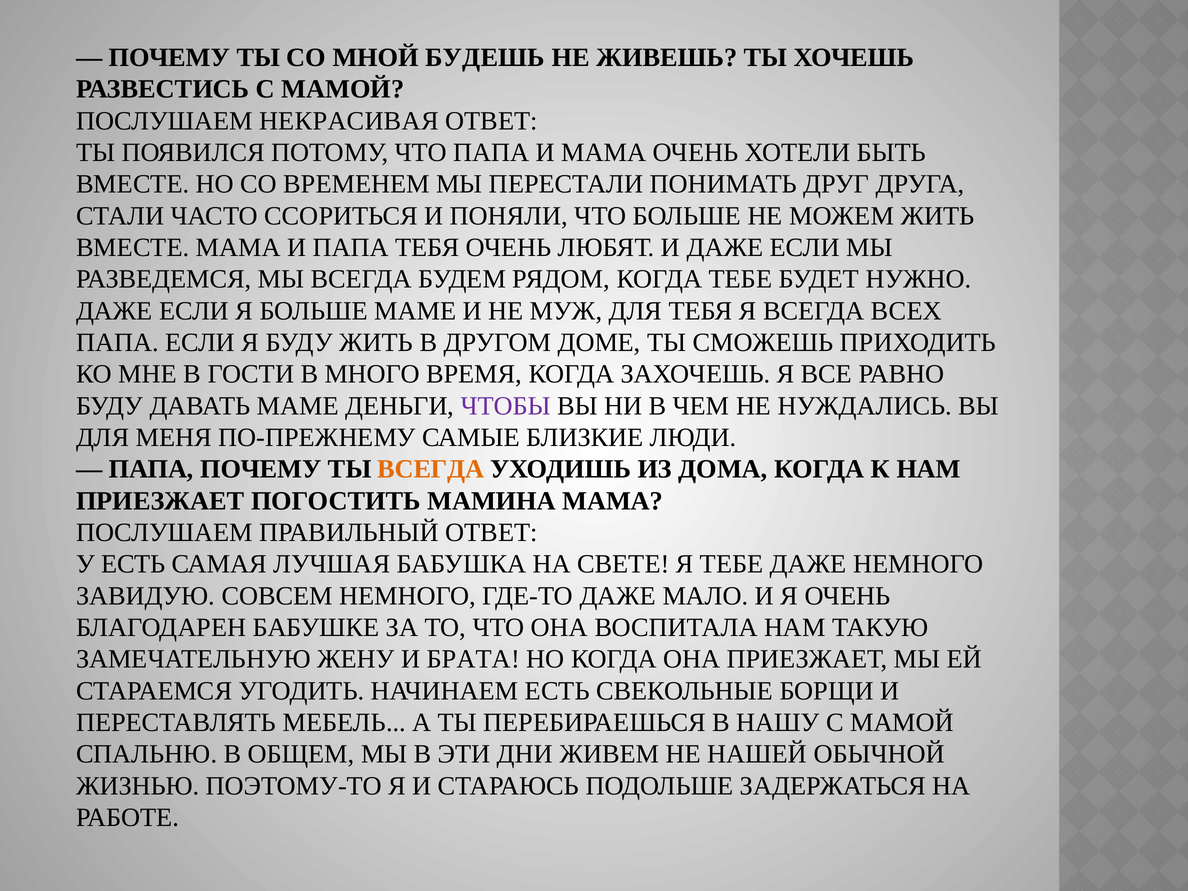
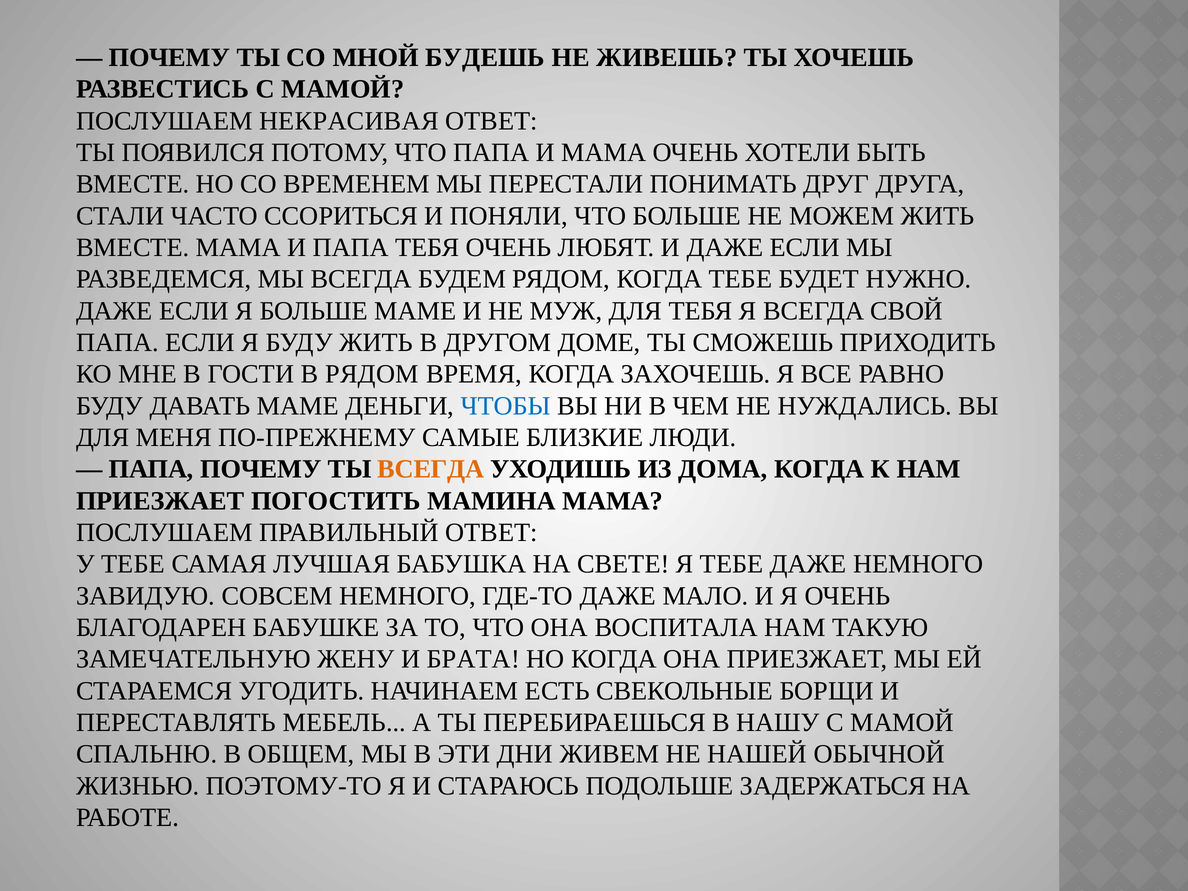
ВСЕХ: ВСЕХ -> СВОЙ
В МНОГО: МНОГО -> РЯДОМ
ЧТОБЫ colour: purple -> blue
У ЕСТЬ: ЕСТЬ -> ТЕБЕ
